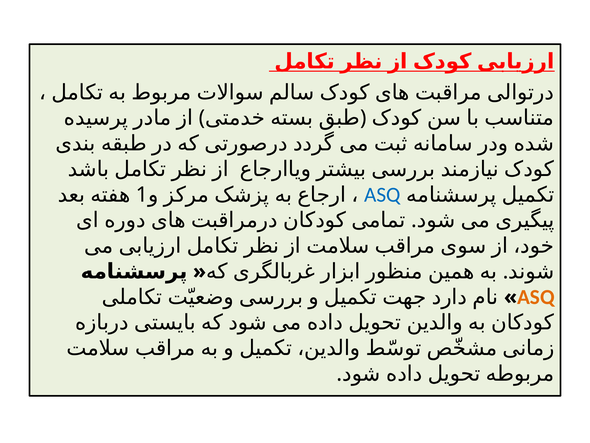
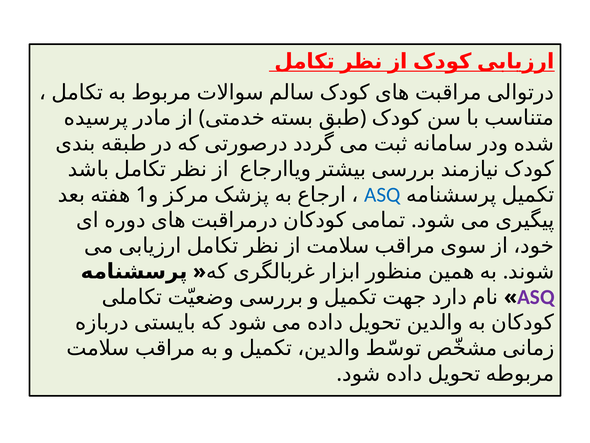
ASQ at (536, 297) colour: orange -> purple
